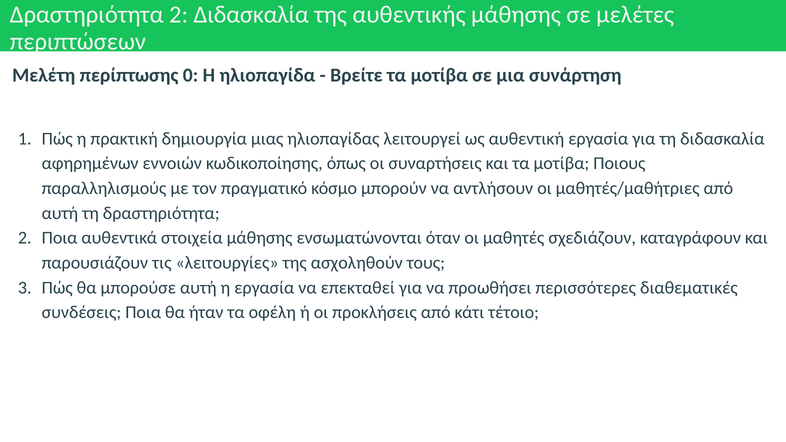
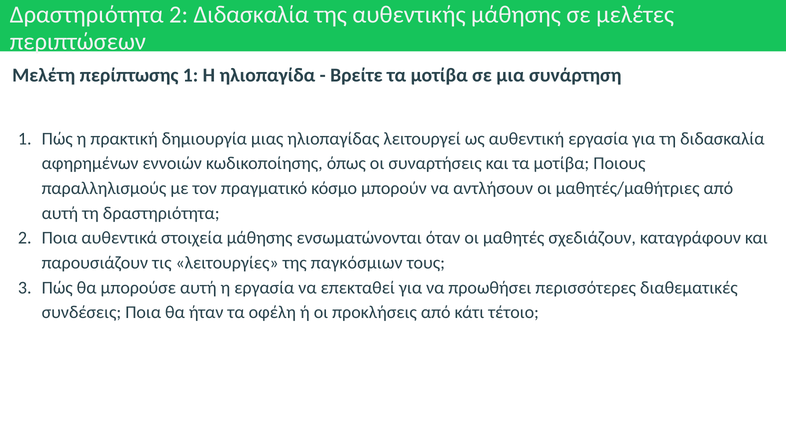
περίπτωσης 0: 0 -> 1
ασχοληθούν: ασχοληθούν -> παγκόσμιων
